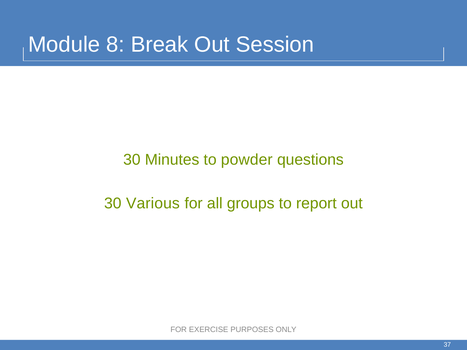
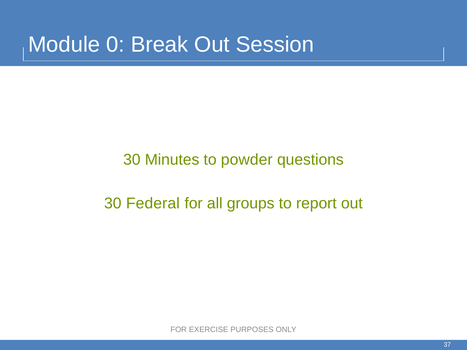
8: 8 -> 0
Various: Various -> Federal
